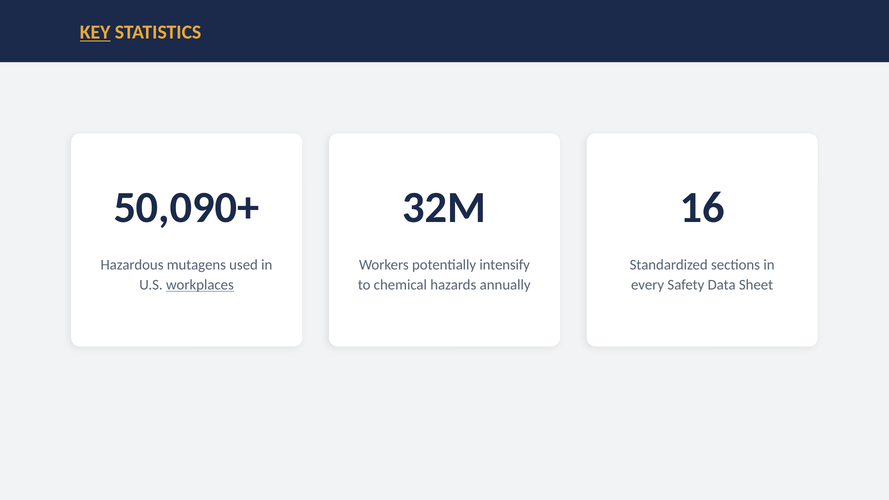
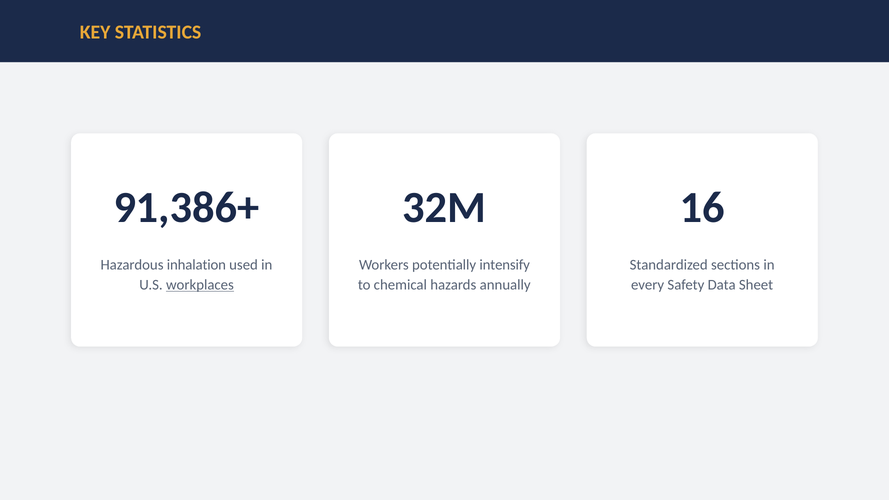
KEY underline: present -> none
50,090+: 50,090+ -> 91,386+
mutagens: mutagens -> inhalation
